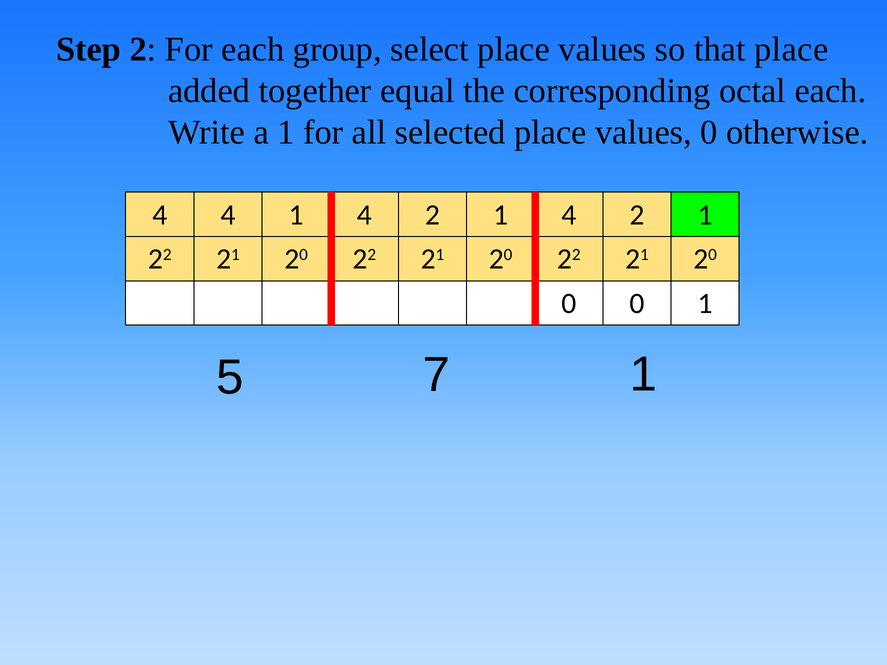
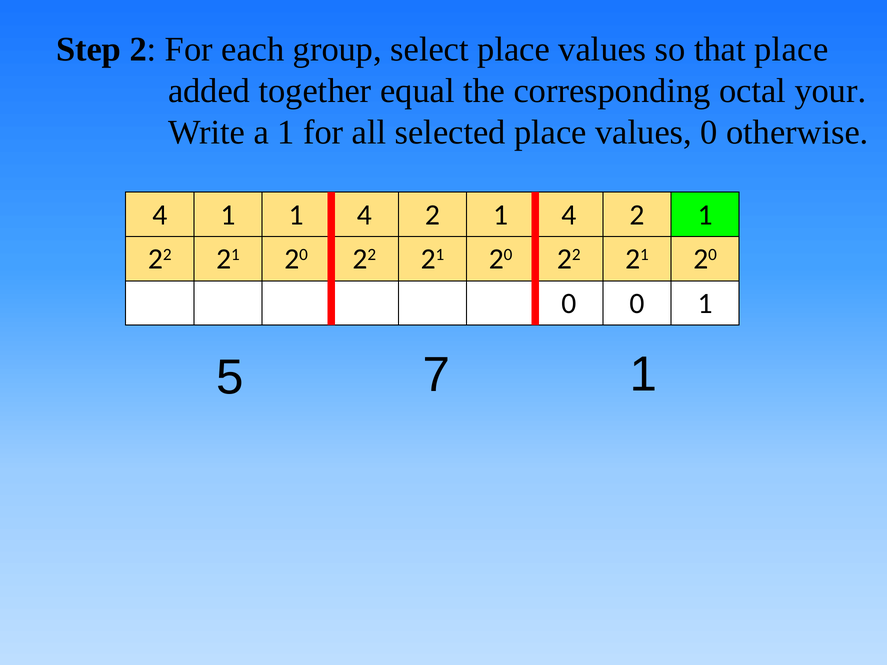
octal each: each -> your
4 4: 4 -> 1
